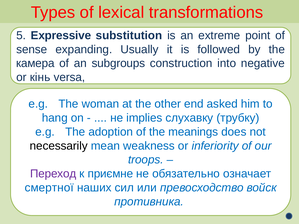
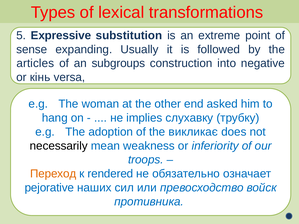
камера: камера -> articles
meanings: meanings -> викликає
Переход colour: purple -> orange
приємне: приємне -> rendered
смертної: смертної -> pejorative
